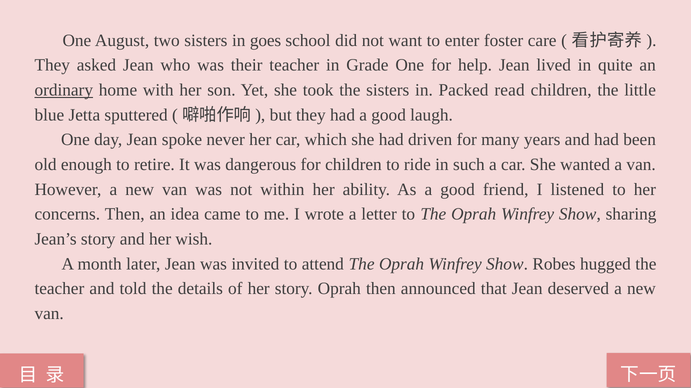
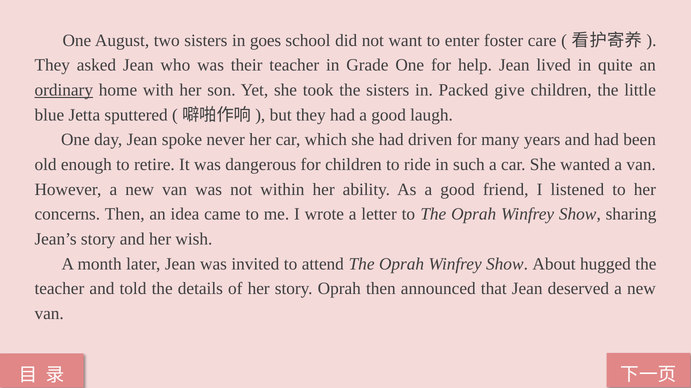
read: read -> give
Robes: Robes -> About
